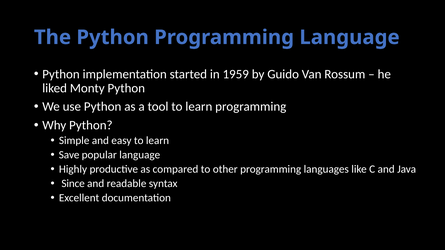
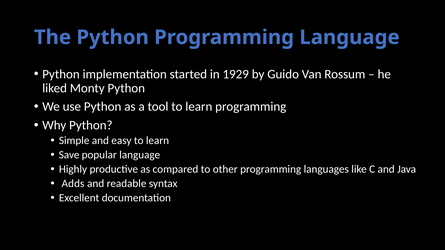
1959: 1959 -> 1929
Since: Since -> Adds
